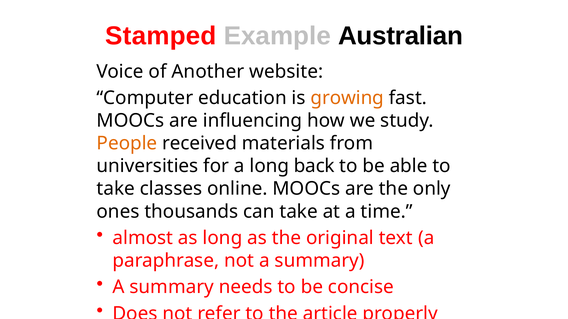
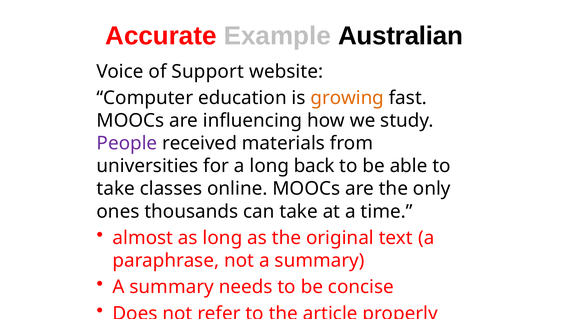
Stamped: Stamped -> Accurate
Another: Another -> Support
People colour: orange -> purple
